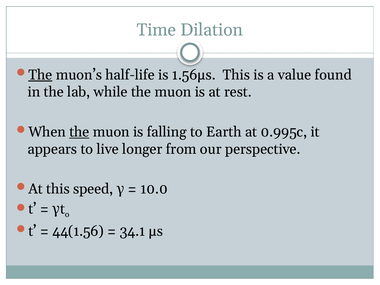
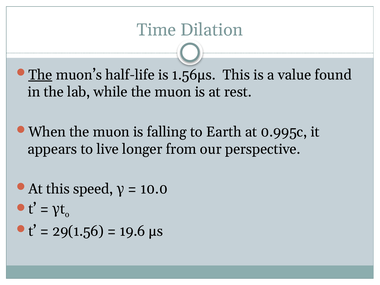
the at (79, 132) underline: present -> none
44(1.56: 44(1.56 -> 29(1.56
34.1: 34.1 -> 19.6
